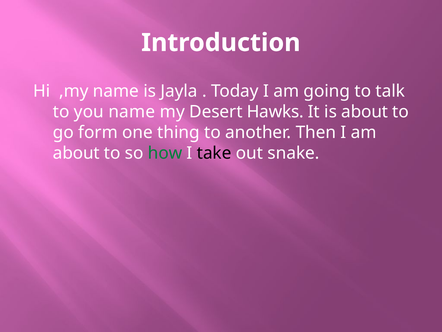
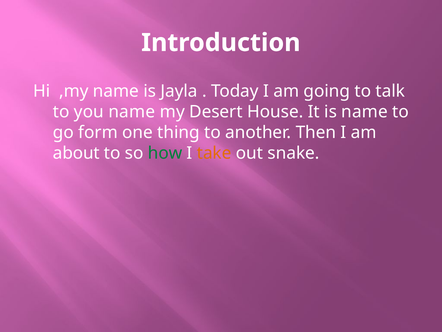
Hawks: Hawks -> House
is about: about -> name
take colour: black -> orange
